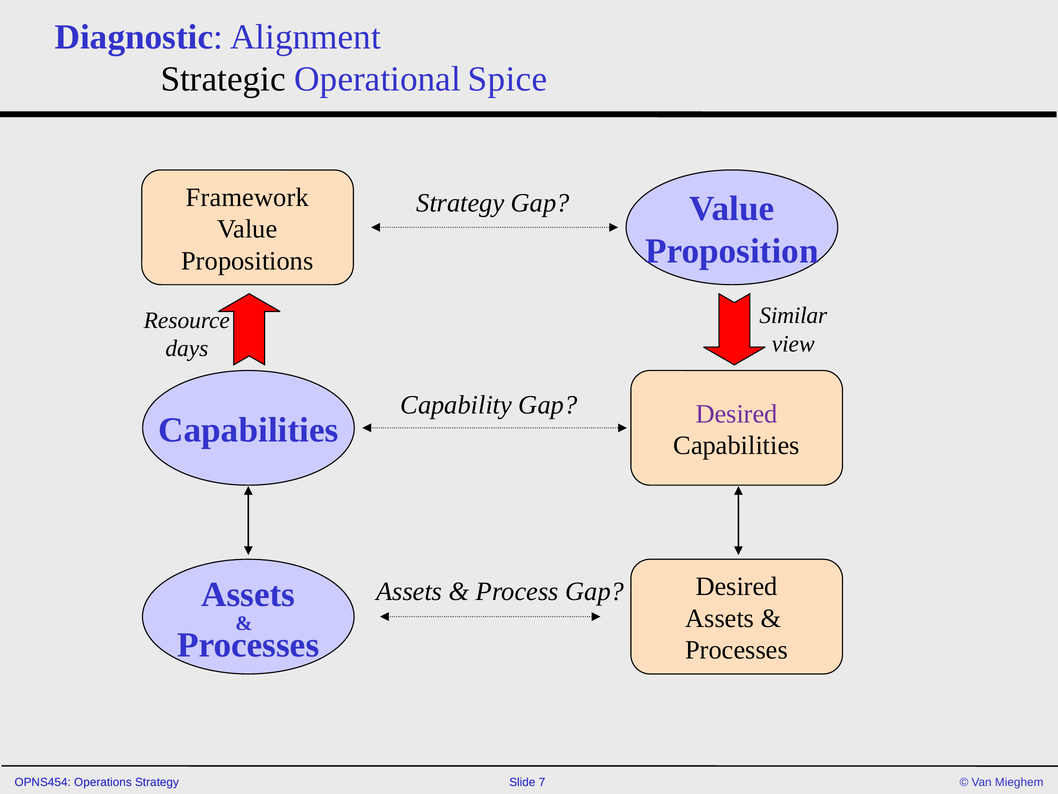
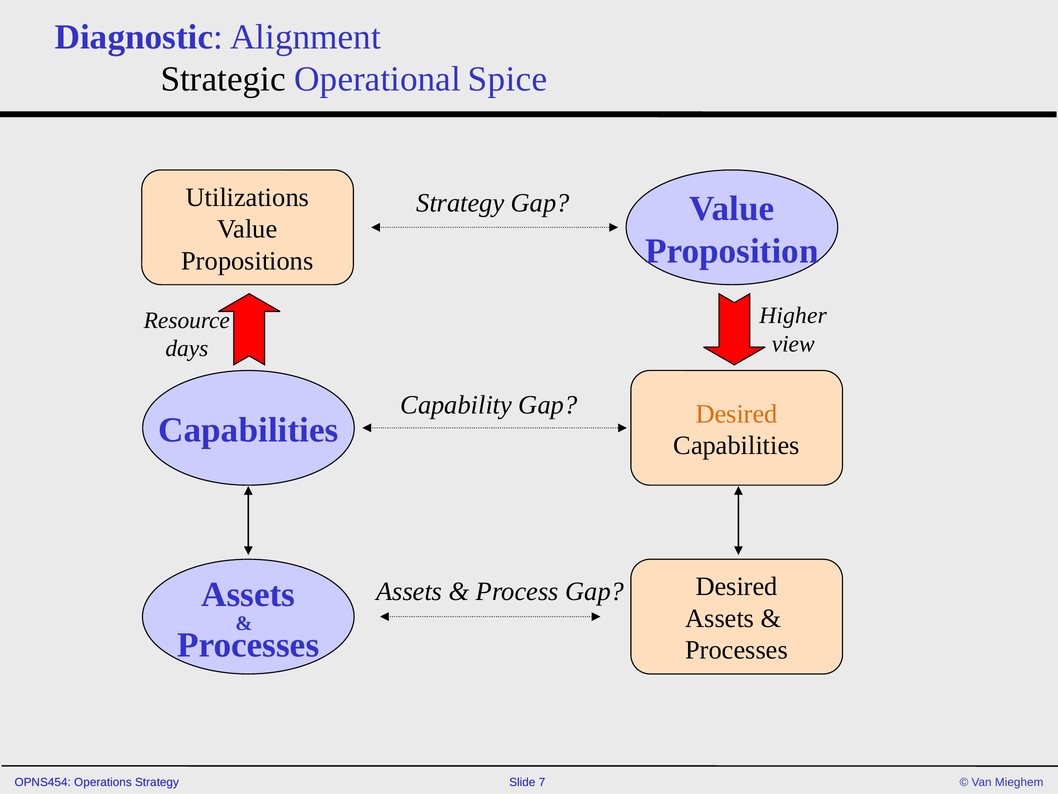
Framework: Framework -> Utilizations
Similar: Similar -> Higher
Desired at (737, 414) colour: purple -> orange
